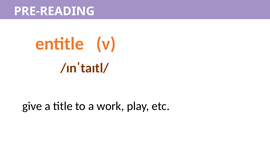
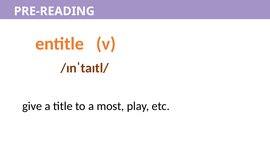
work: work -> most
